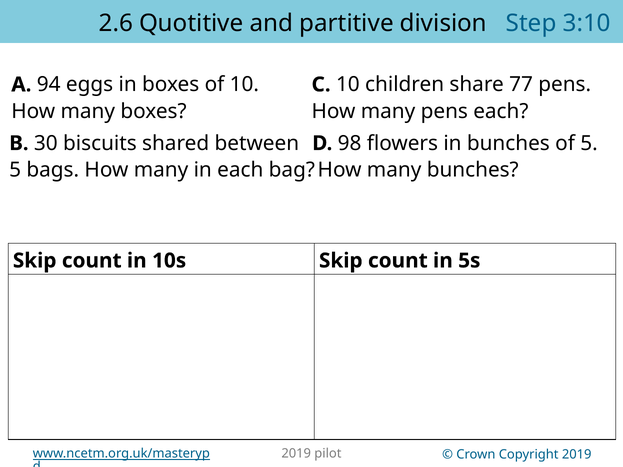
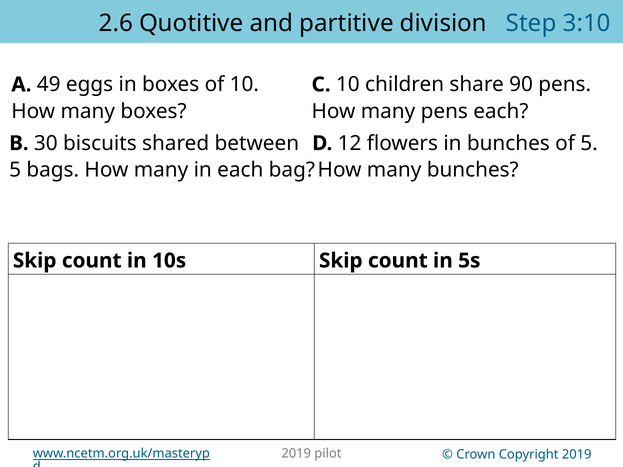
94: 94 -> 49
77: 77 -> 90
98: 98 -> 12
